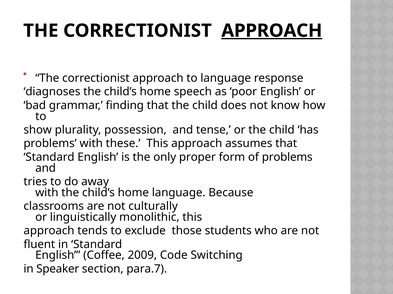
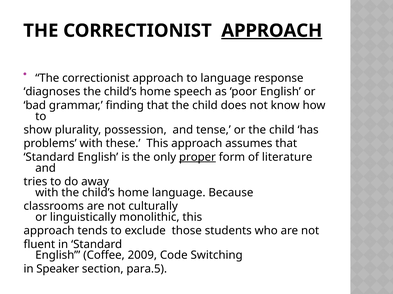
proper underline: none -> present
of problems: problems -> literature
para.7: para.7 -> para.5
